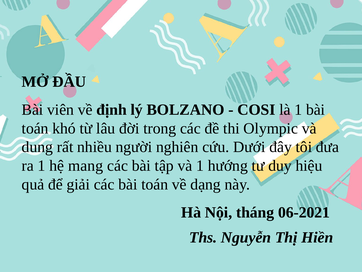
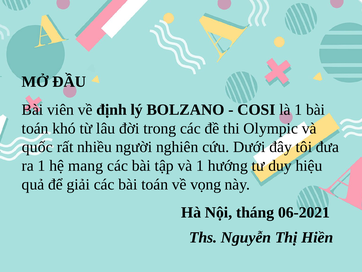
dung: dung -> quốc
dạng: dạng -> vọng
